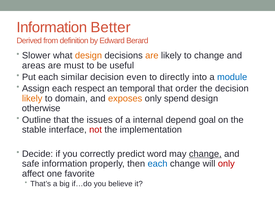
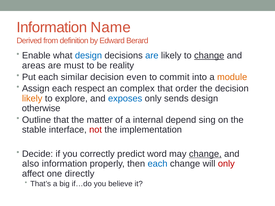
Better: Better -> Name
Slower: Slower -> Enable
design at (88, 56) colour: orange -> blue
are at (152, 56) colour: orange -> blue
change at (209, 56) underline: none -> present
useful: useful -> reality
directly: directly -> commit
module colour: blue -> orange
temporal: temporal -> complex
domain: domain -> explore
exposes colour: orange -> blue
spend: spend -> sends
issues: issues -> matter
goal: goal -> sing
safe: safe -> also
favorite: favorite -> directly
